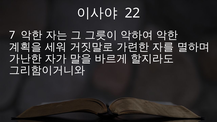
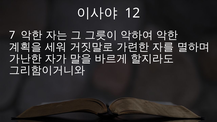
22: 22 -> 12
